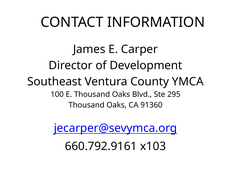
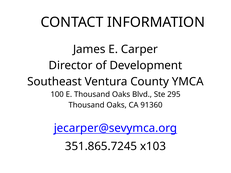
660.792.9161: 660.792.9161 -> 351.865.7245
